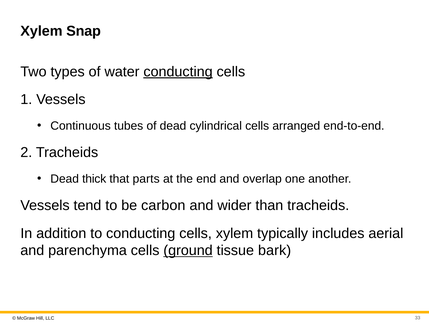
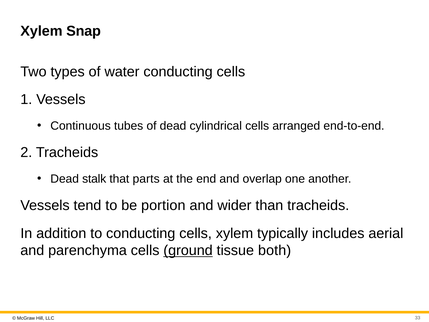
conducting at (178, 72) underline: present -> none
thick: thick -> stalk
carbon: carbon -> portion
bark: bark -> both
